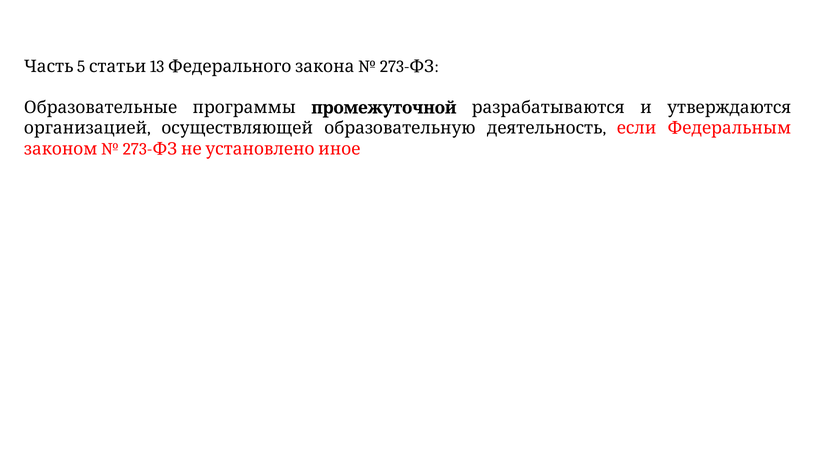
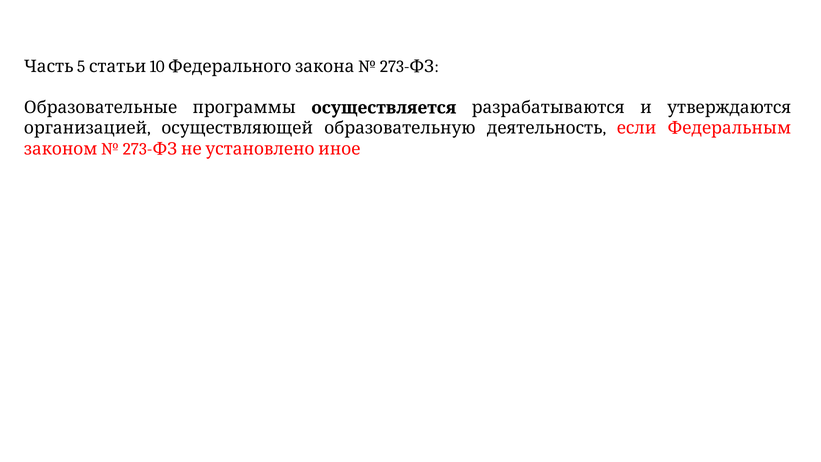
13: 13 -> 10
промежуточной: промежуточной -> осуществляется
